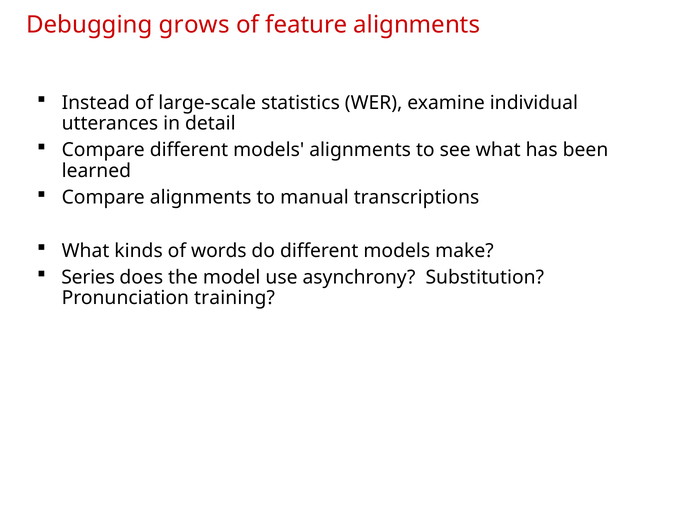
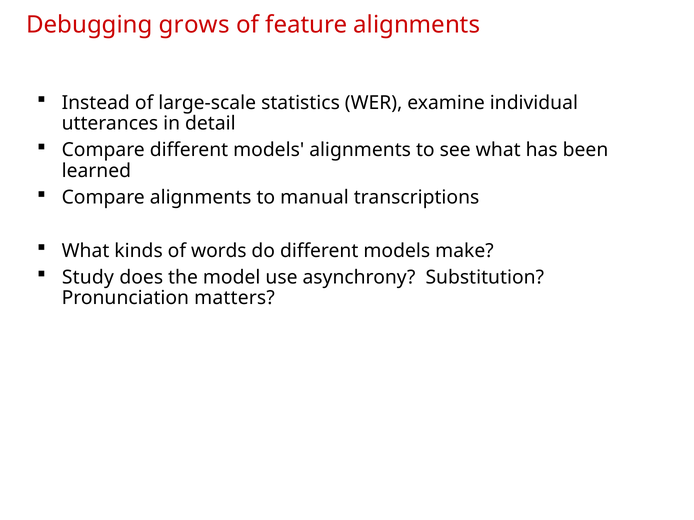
Series: Series -> Study
training: training -> matters
